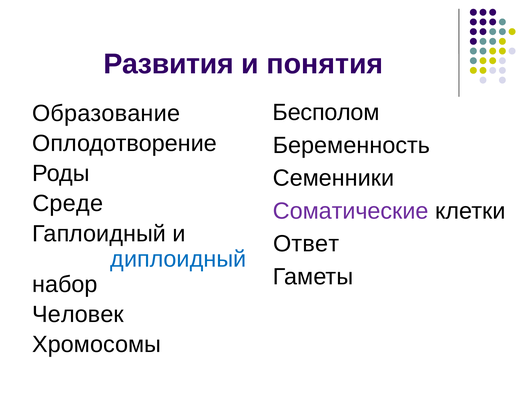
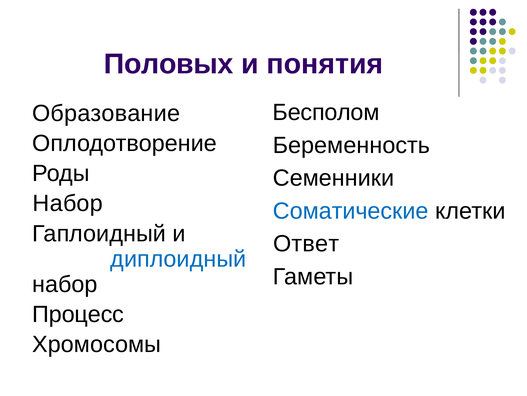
Развития: Развития -> Половых
Среде at (68, 203): Среде -> Набор
Соматические colour: purple -> blue
Человек: Человек -> Процесс
